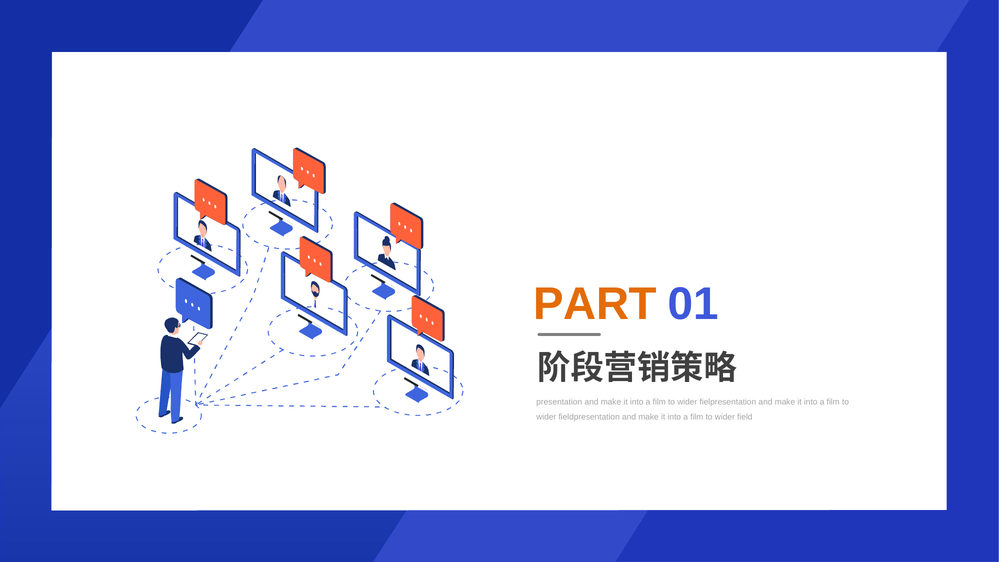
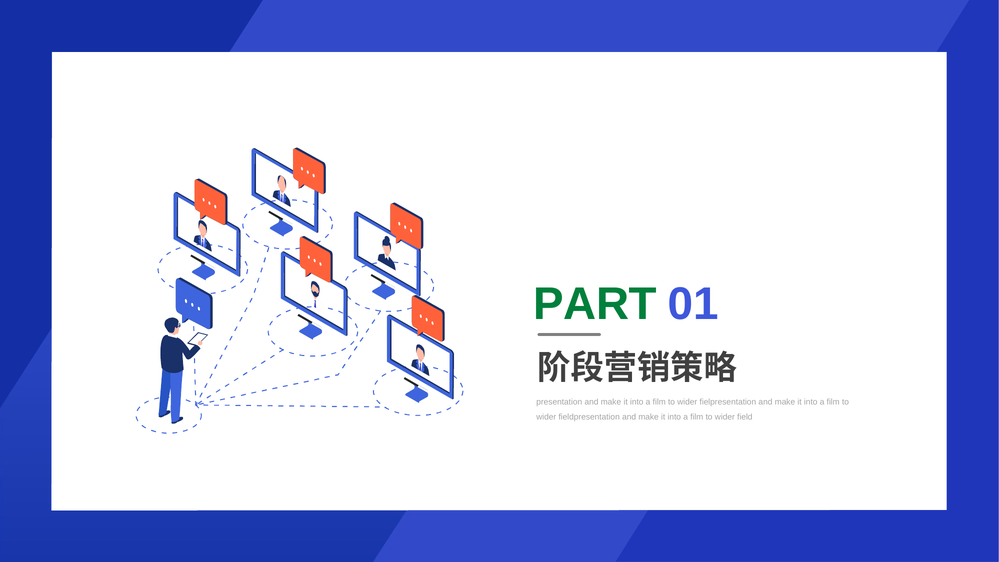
PART colour: orange -> green
